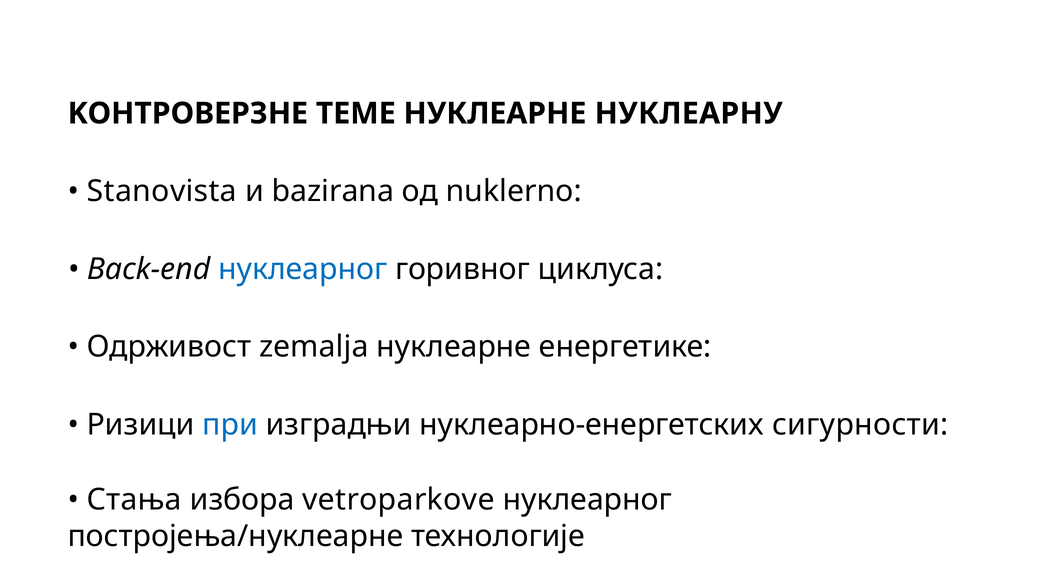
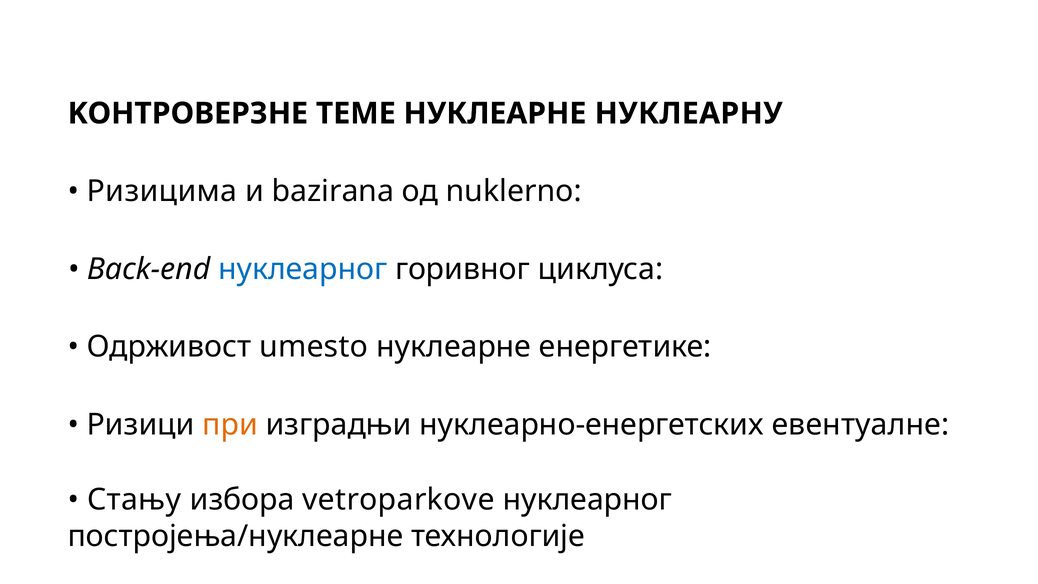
Stanovista: Stanovista -> Ризицима
zemalja: zemalja -> umesto
при colour: blue -> orange
сигурности: сигурности -> евентуалне
Стања: Стања -> Стању
